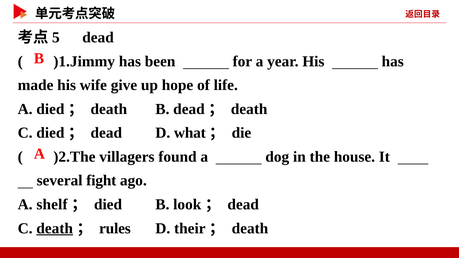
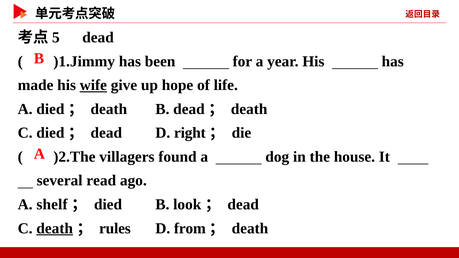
wife underline: none -> present
what: what -> right
fight: fight -> read
their: their -> from
